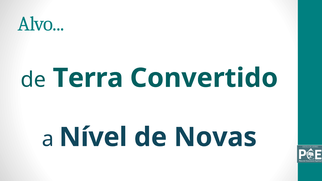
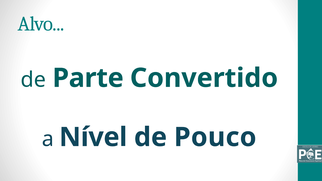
Terra: Terra -> Parte
Novas: Novas -> Pouco
